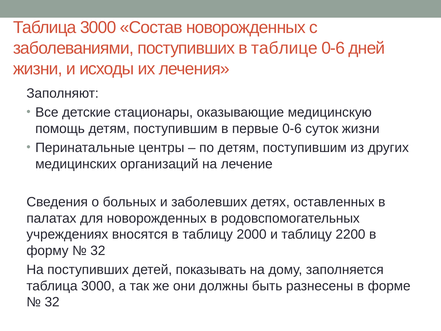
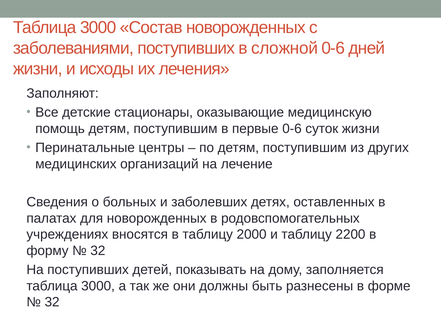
таблице: таблице -> сложной
